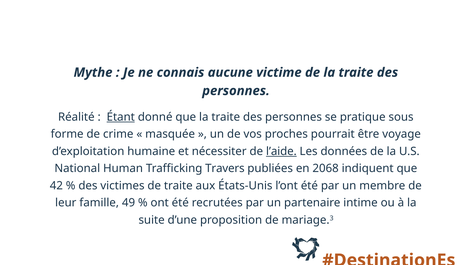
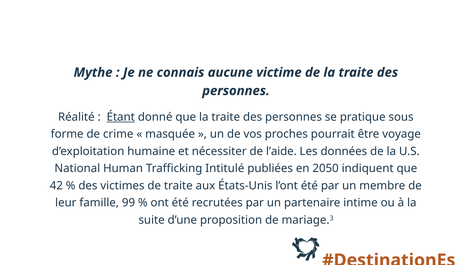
l’aide underline: present -> none
Travers: Travers -> Intitulé
2068: 2068 -> 2050
49: 49 -> 99
